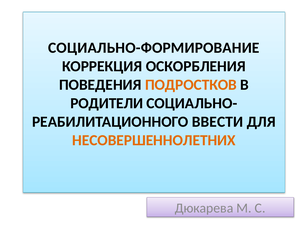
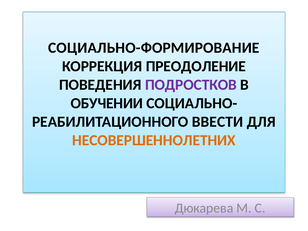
ОСКОРБЛЕНИЯ: ОСКОРБЛЕНИЯ -> ПРЕОДОЛЕНИЕ
ПОДРОСТКОВ colour: orange -> purple
РОДИТЕЛИ: РОДИТЕЛИ -> ОБУЧЕНИИ
